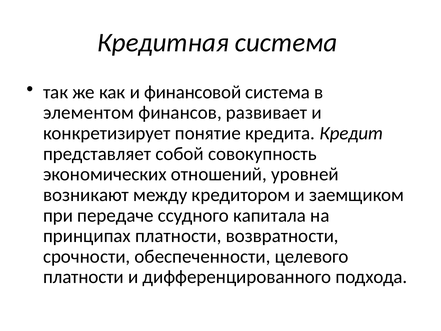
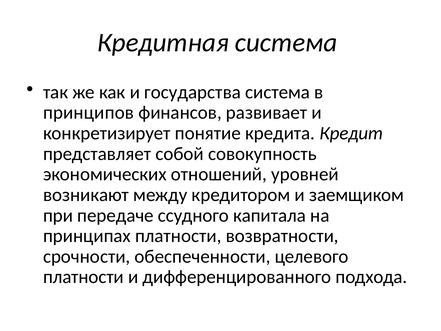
финансовой: финансовой -> государства
элементом: элементом -> принципов
